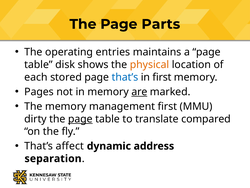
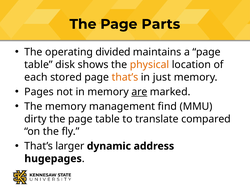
entries: entries -> divided
that’s at (125, 77) colour: blue -> orange
in first: first -> just
management first: first -> find
page at (80, 119) underline: present -> none
affect: affect -> larger
separation: separation -> hugepages
